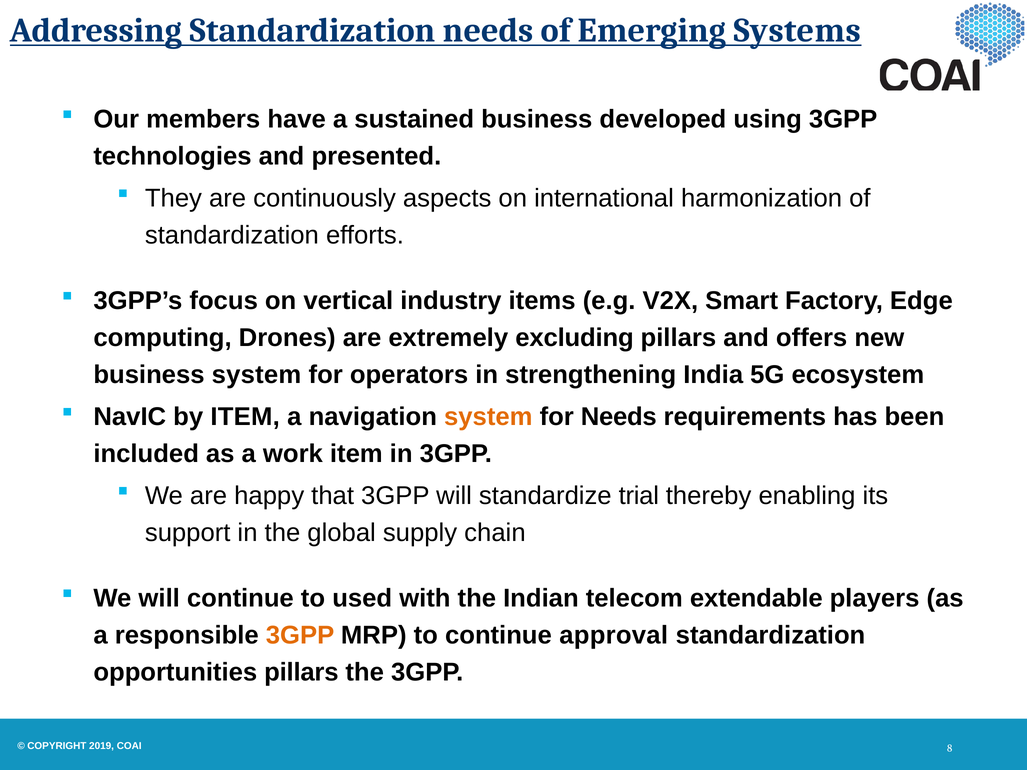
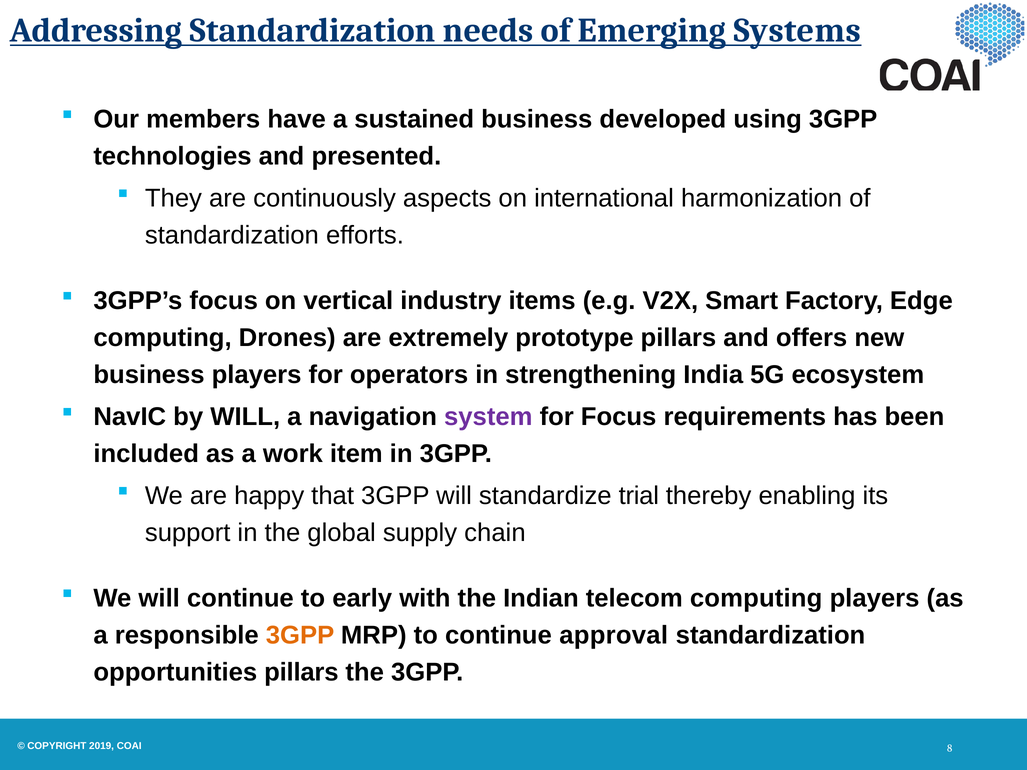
excluding: excluding -> prototype
business system: system -> players
by ITEM: ITEM -> WILL
system at (488, 417) colour: orange -> purple
for Needs: Needs -> Focus
used: used -> early
telecom extendable: extendable -> computing
